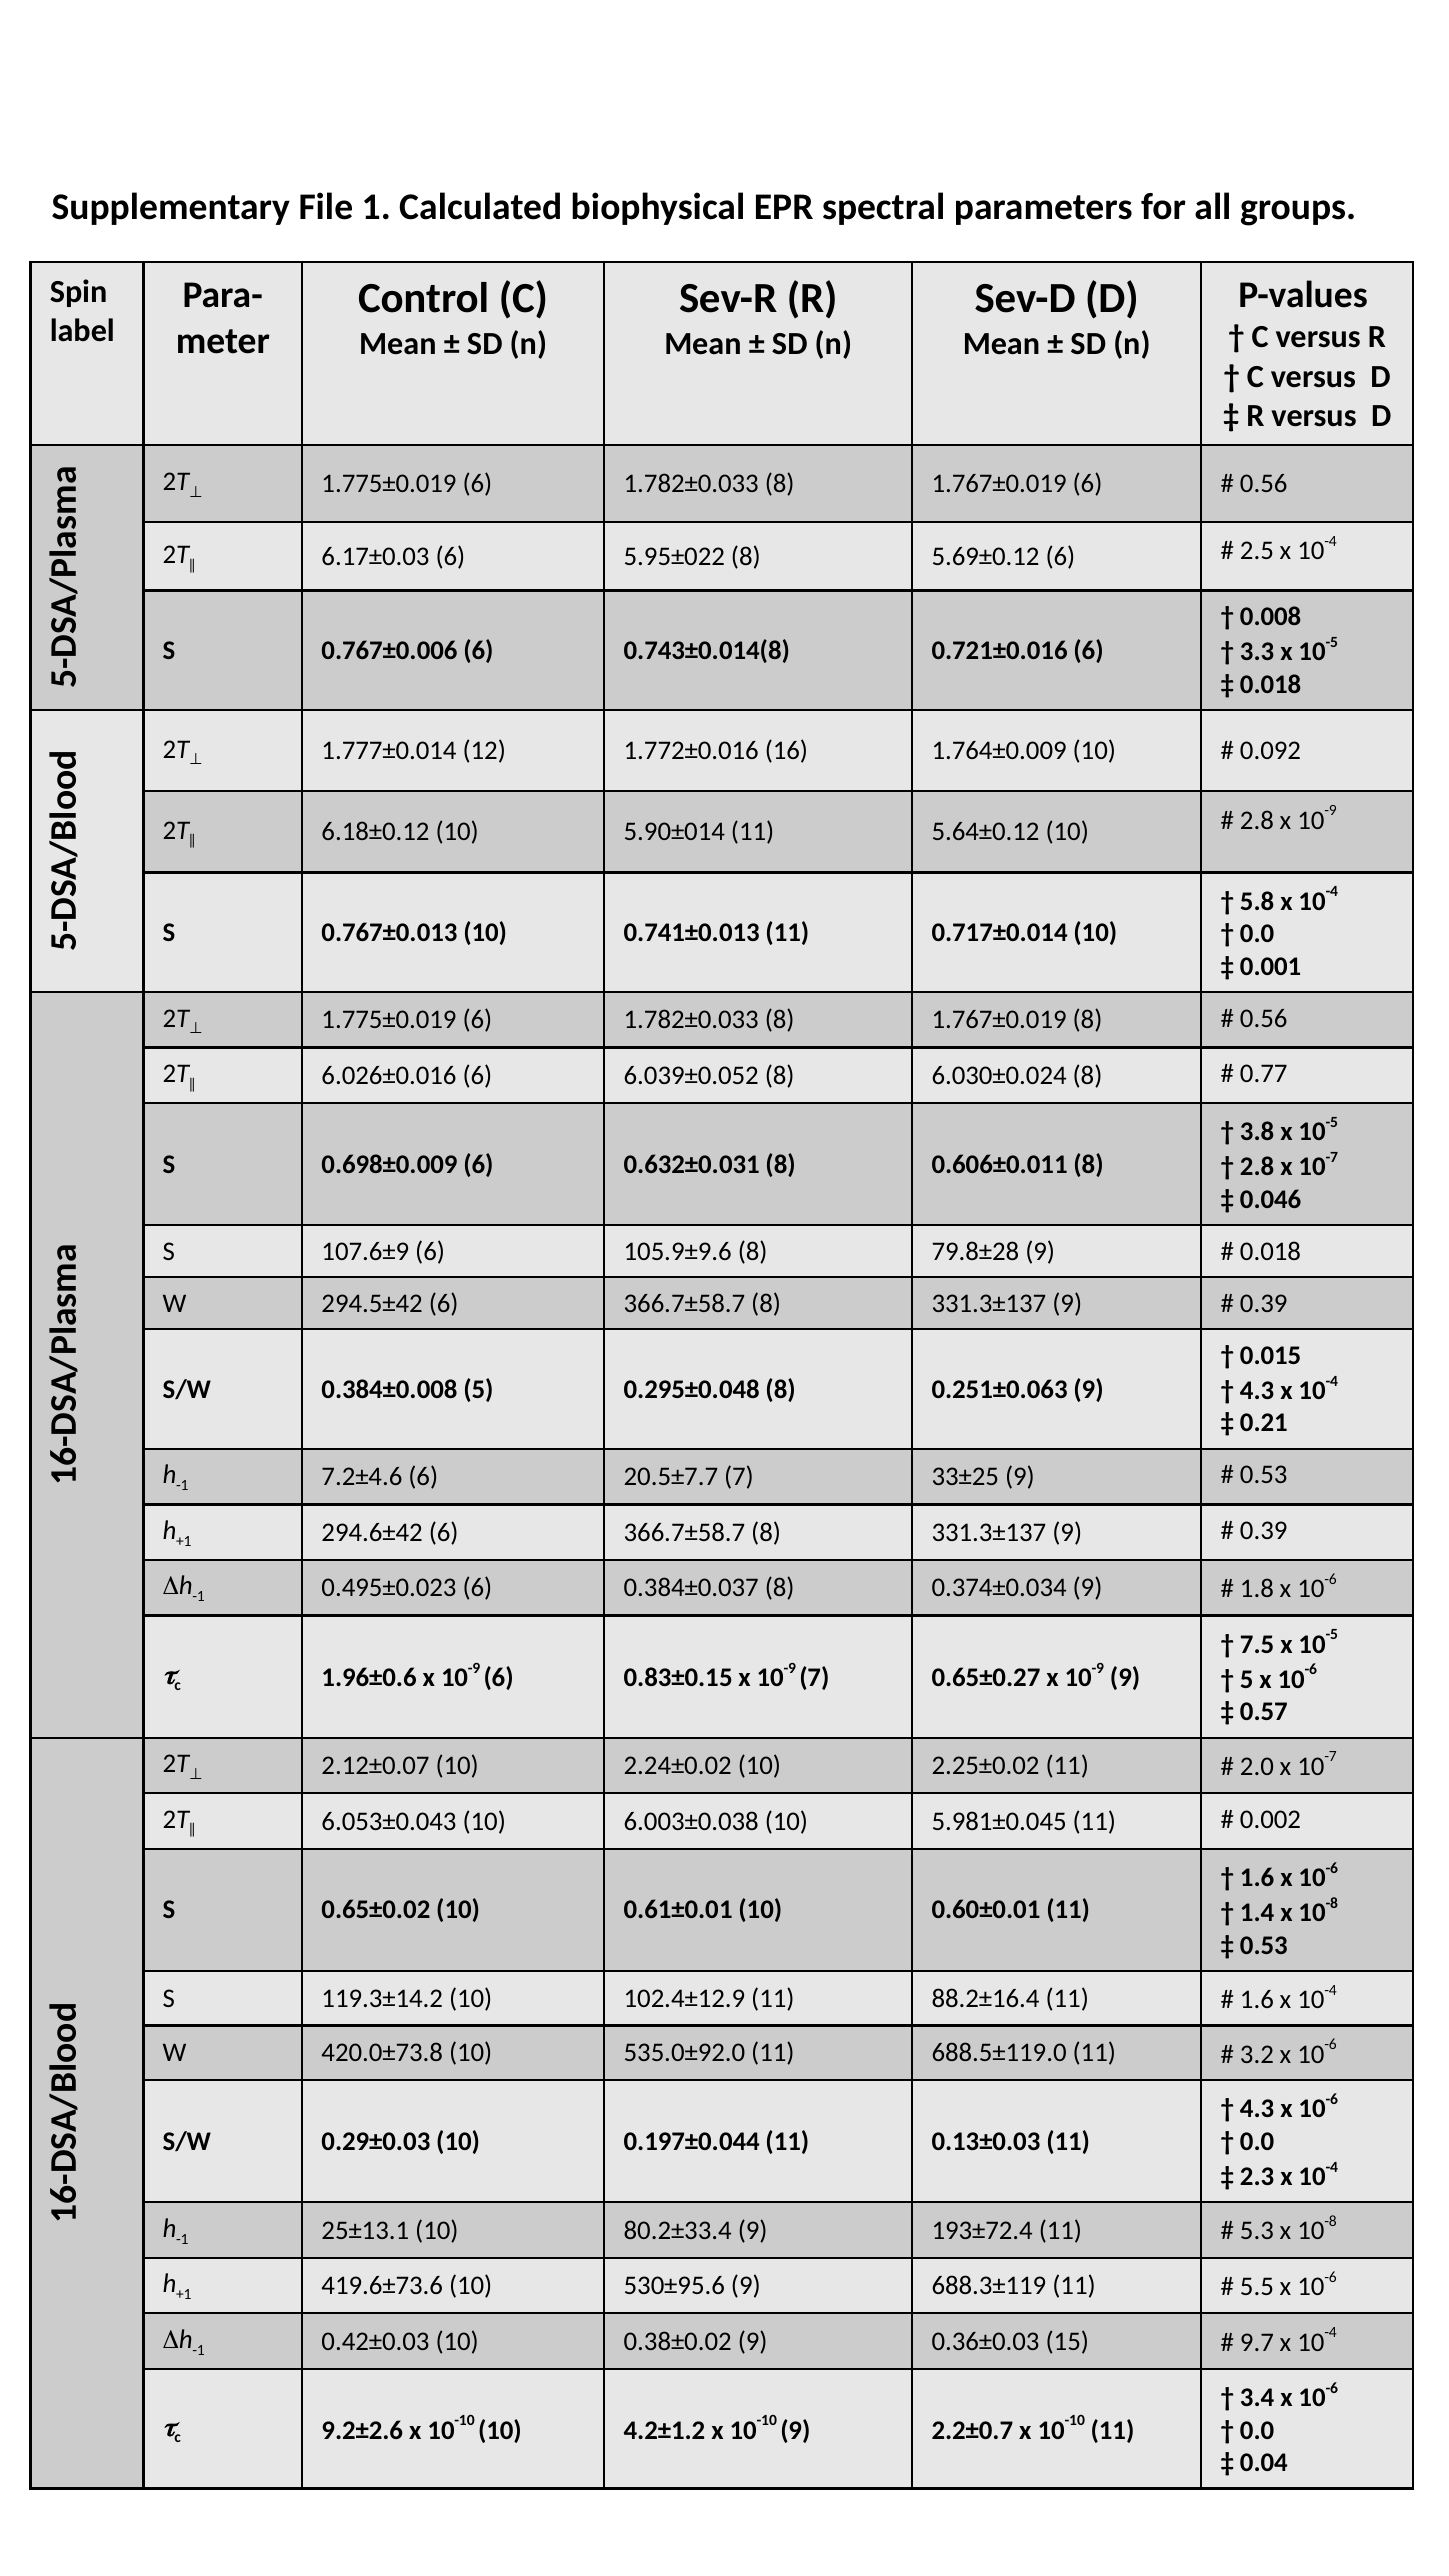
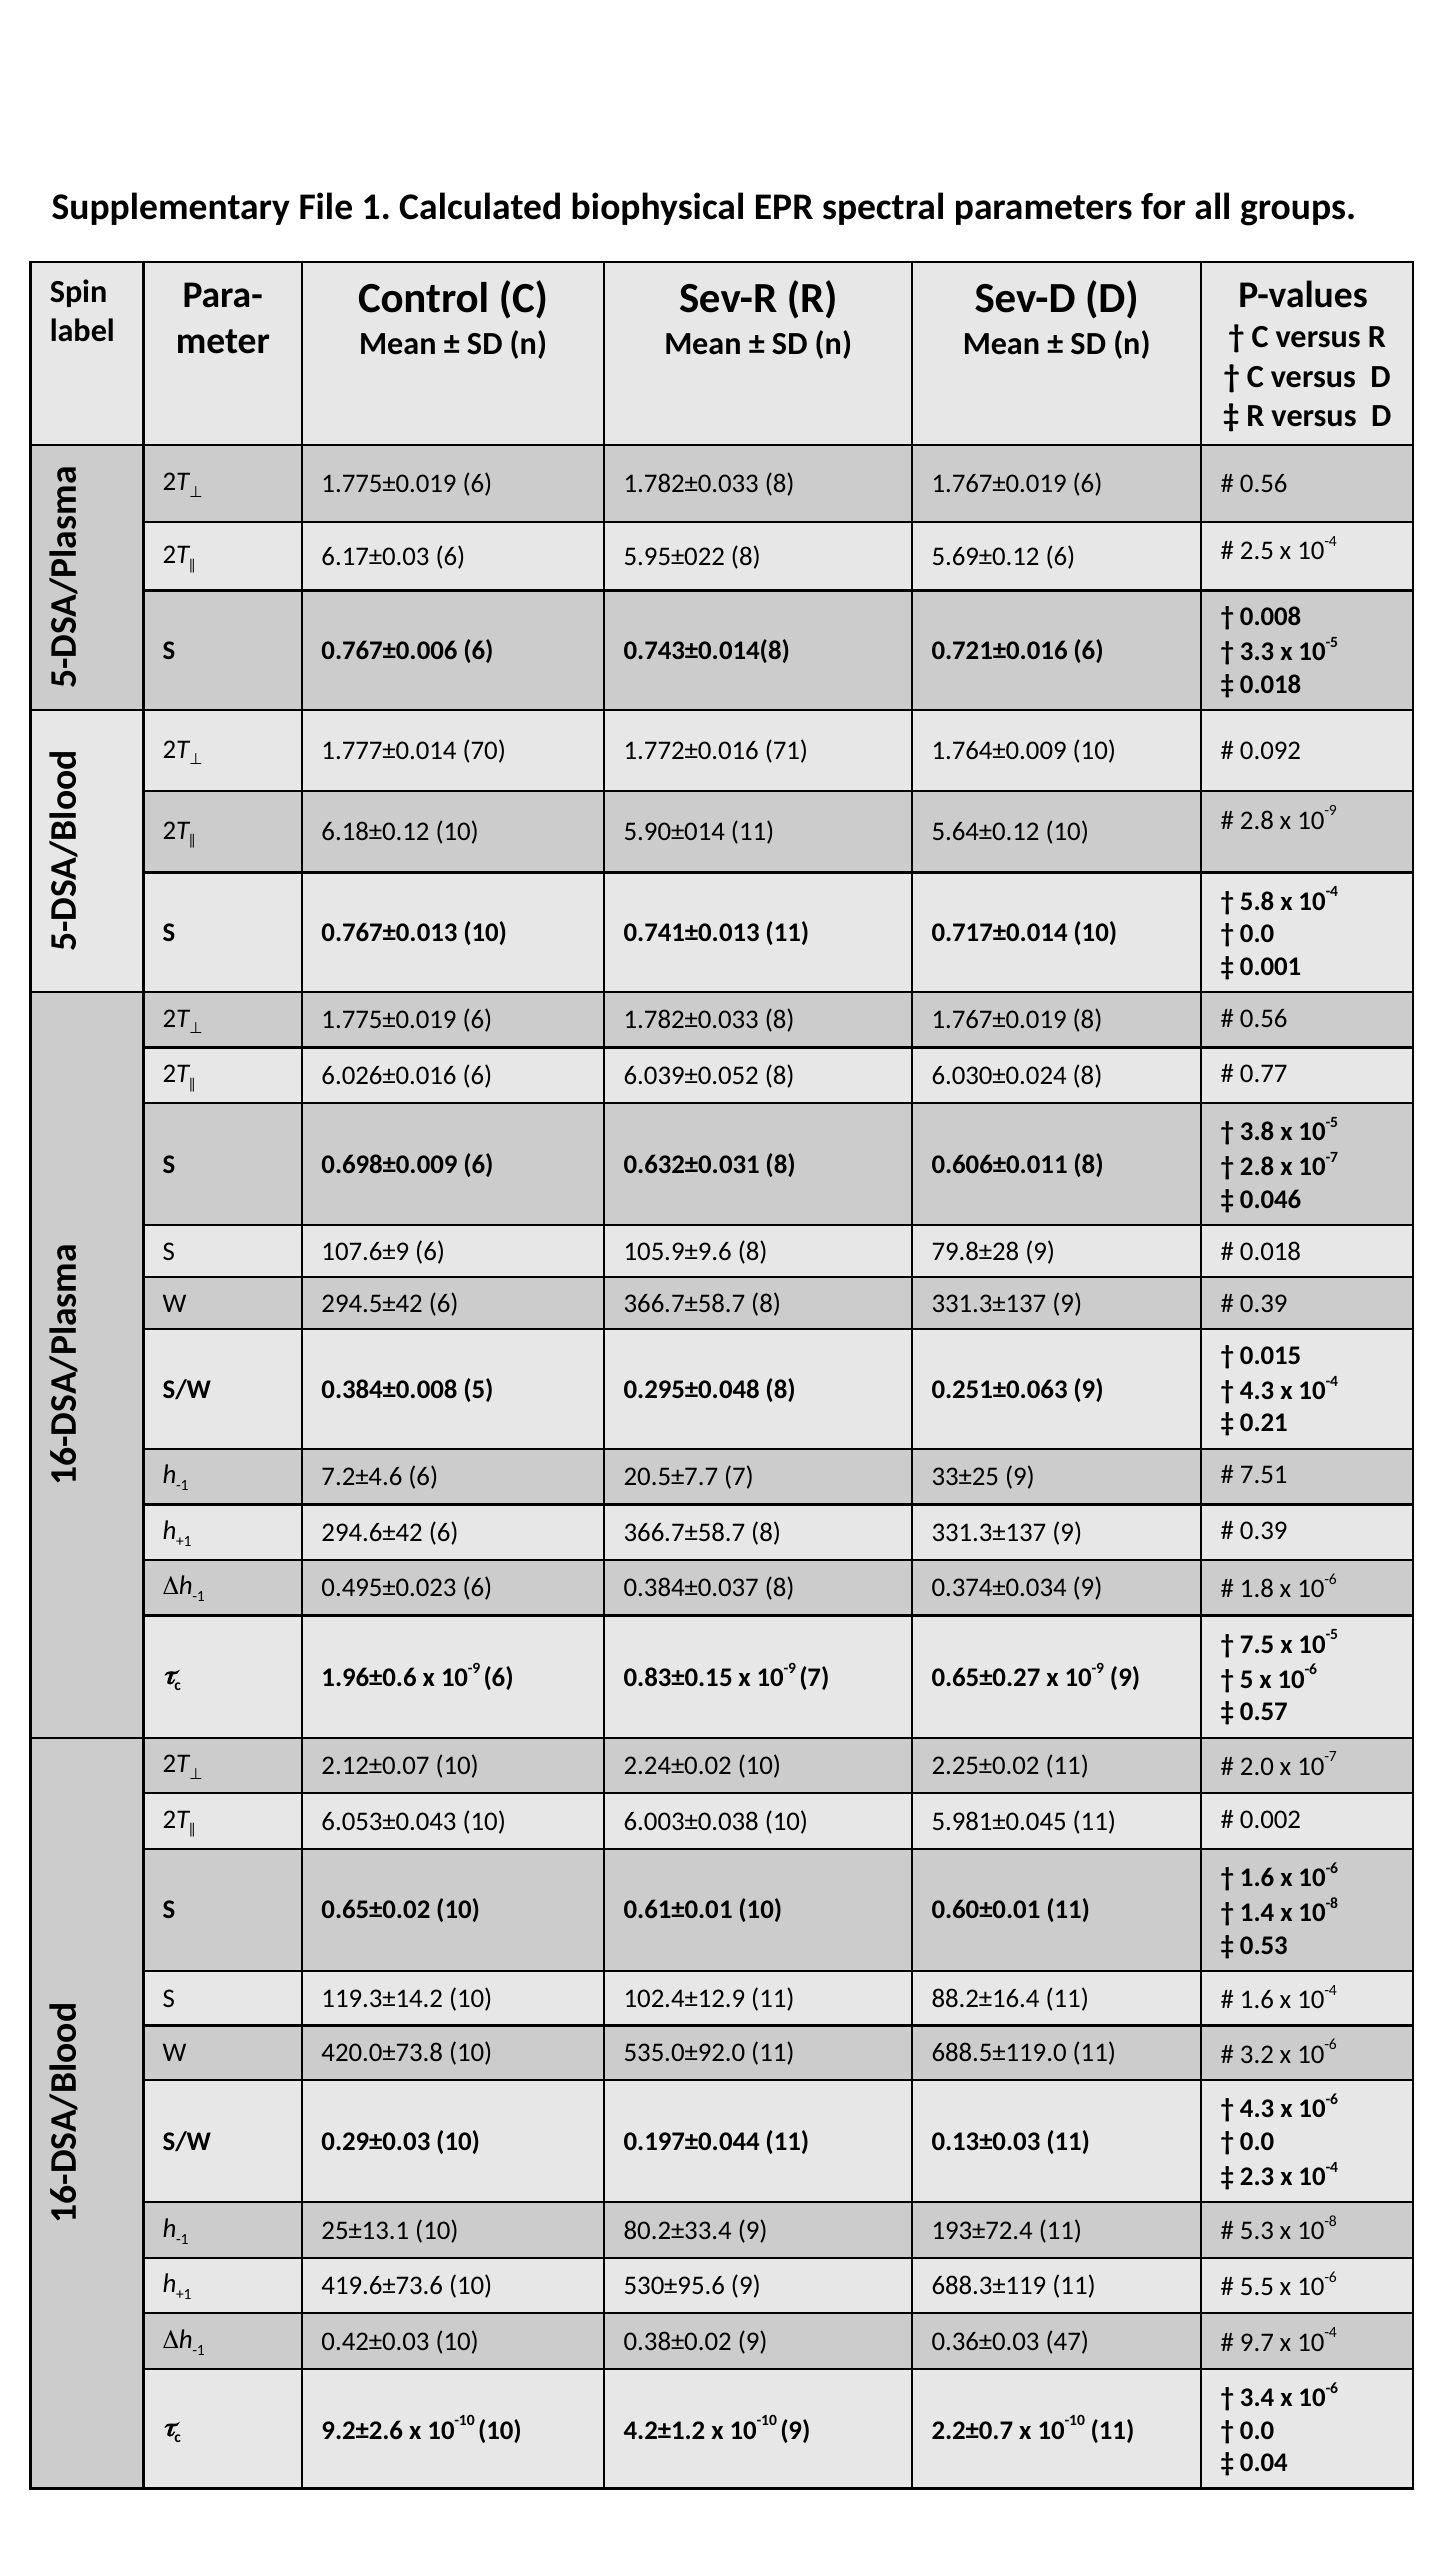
12: 12 -> 70
16: 16 -> 71
0.53 at (1264, 1475): 0.53 -> 7.51
15: 15 -> 47
